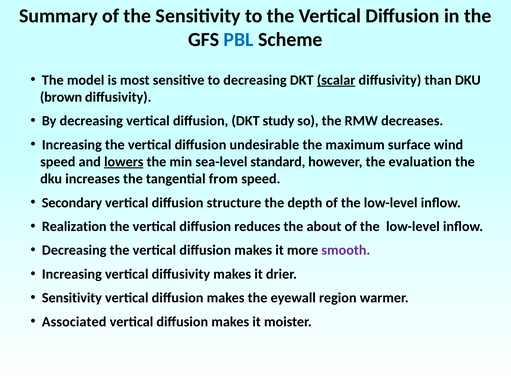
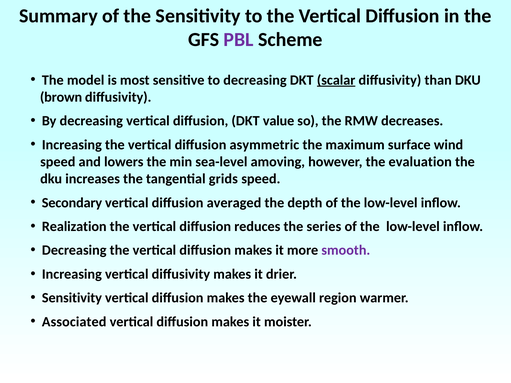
PBL colour: blue -> purple
study: study -> value
undesirable: undesirable -> asymmetric
lowers underline: present -> none
standard: standard -> amoving
from: from -> grids
structure: structure -> averaged
about: about -> series
